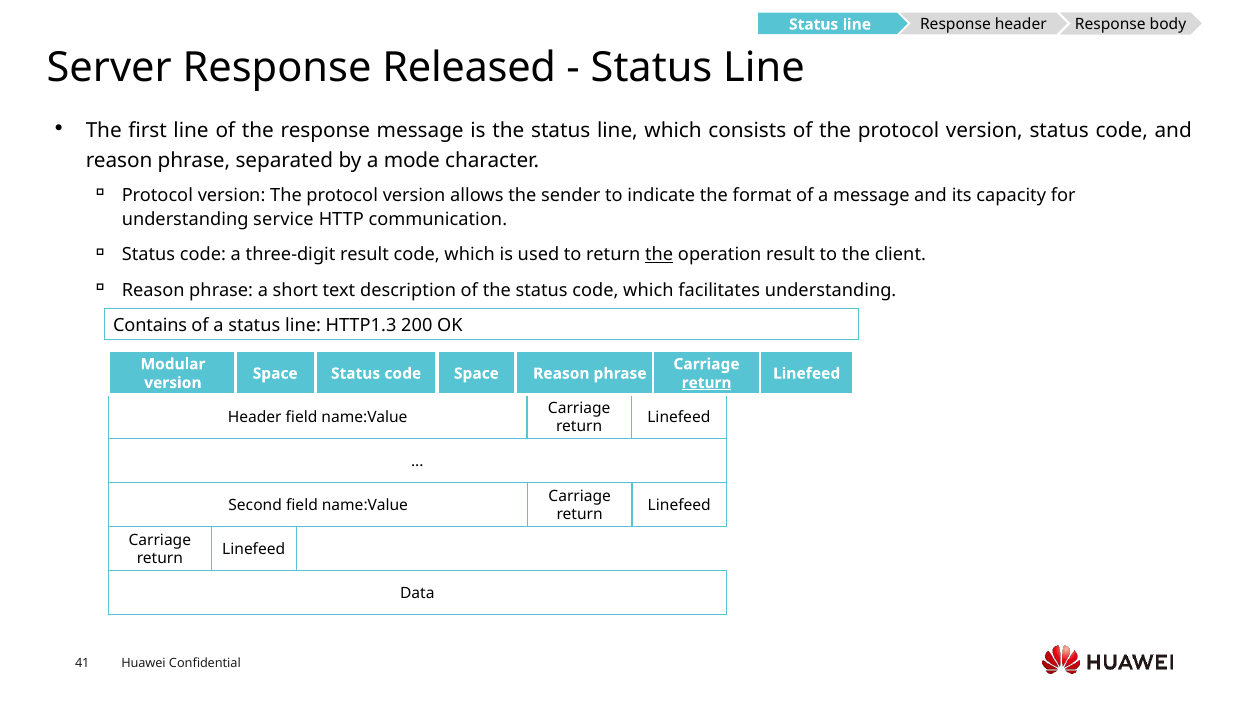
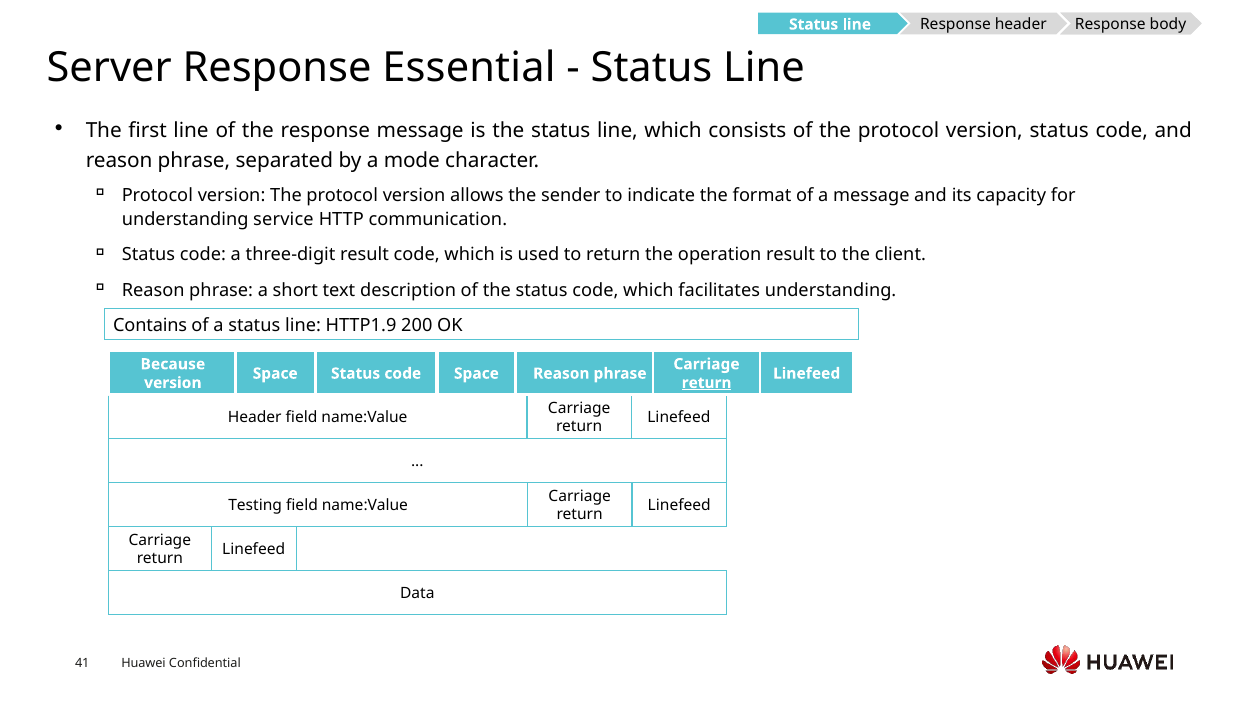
Released: Released -> Essential
the at (659, 255) underline: present -> none
HTTP1.3: HTTP1.3 -> HTTP1.9
Modular: Modular -> Because
Second: Second -> Testing
